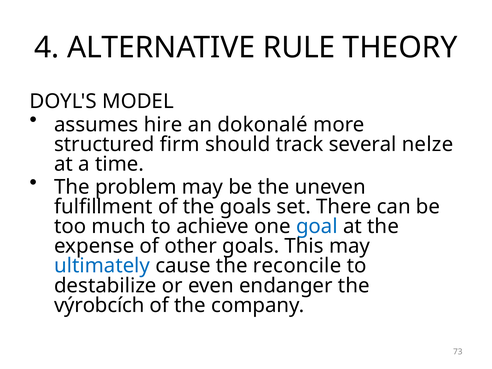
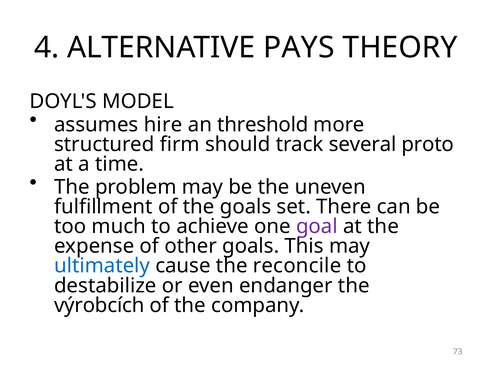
RULE: RULE -> PAYS
dokonalé: dokonalé -> threshold
nelze: nelze -> proto
goal colour: blue -> purple
